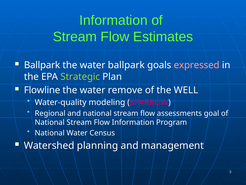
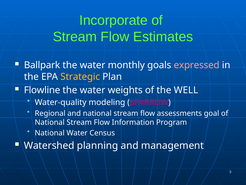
Information at (113, 20): Information -> Incorporate
water ballpark: ballpark -> monthly
Strategic colour: light green -> yellow
remove: remove -> weights
